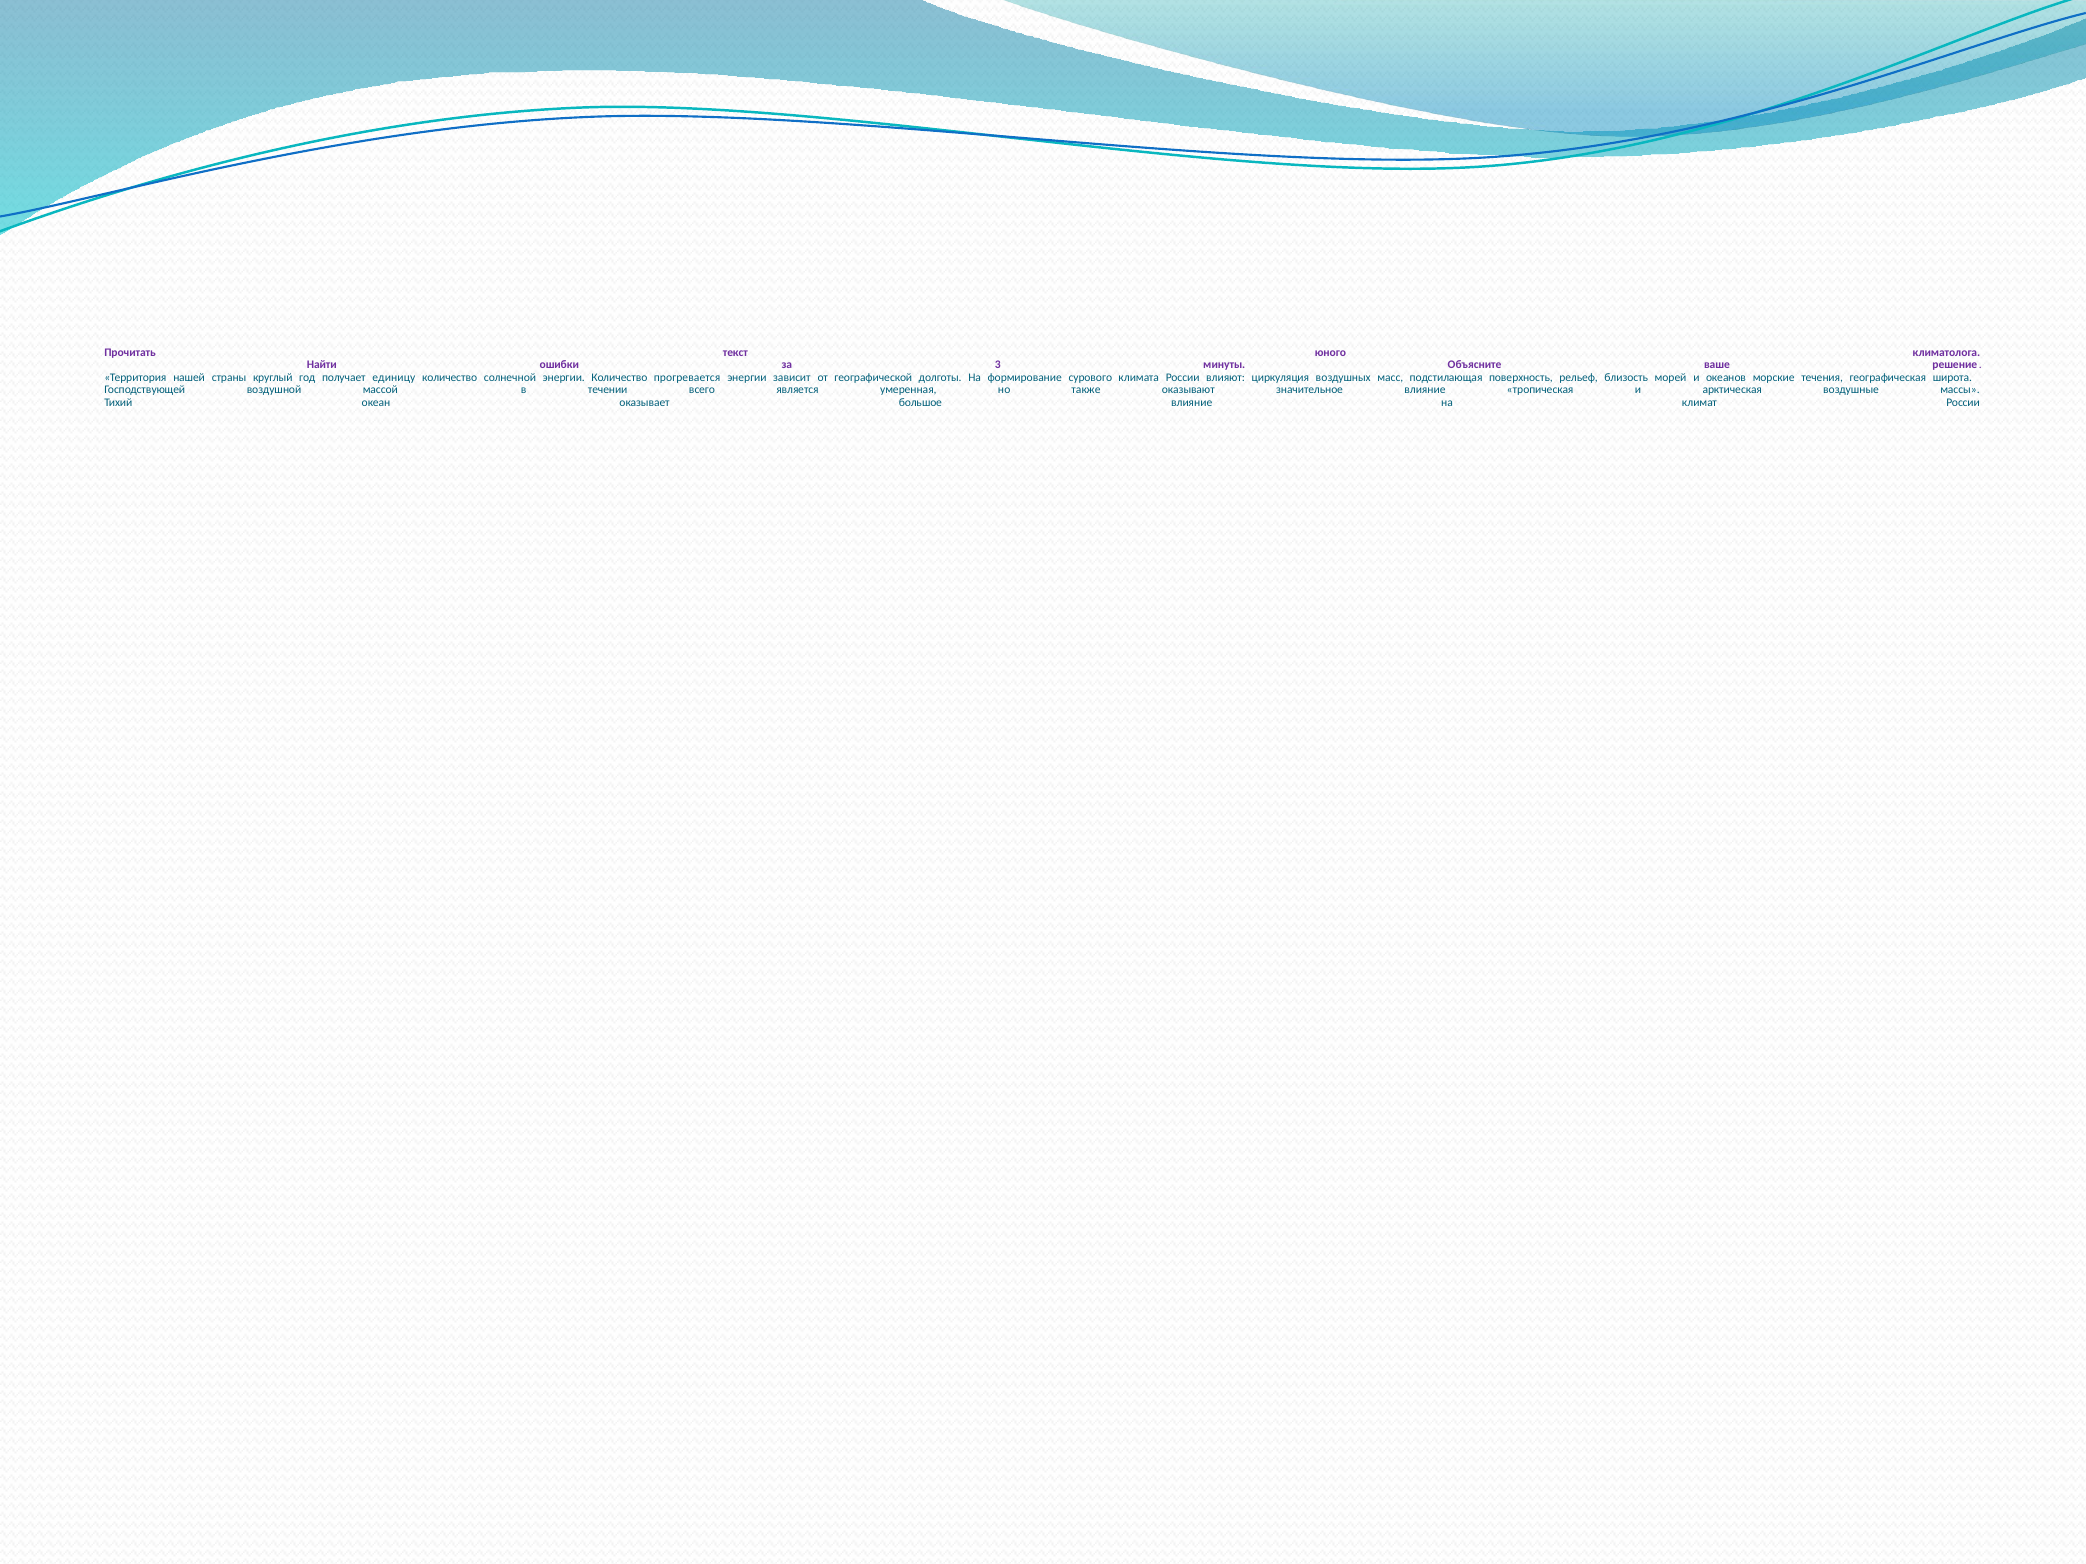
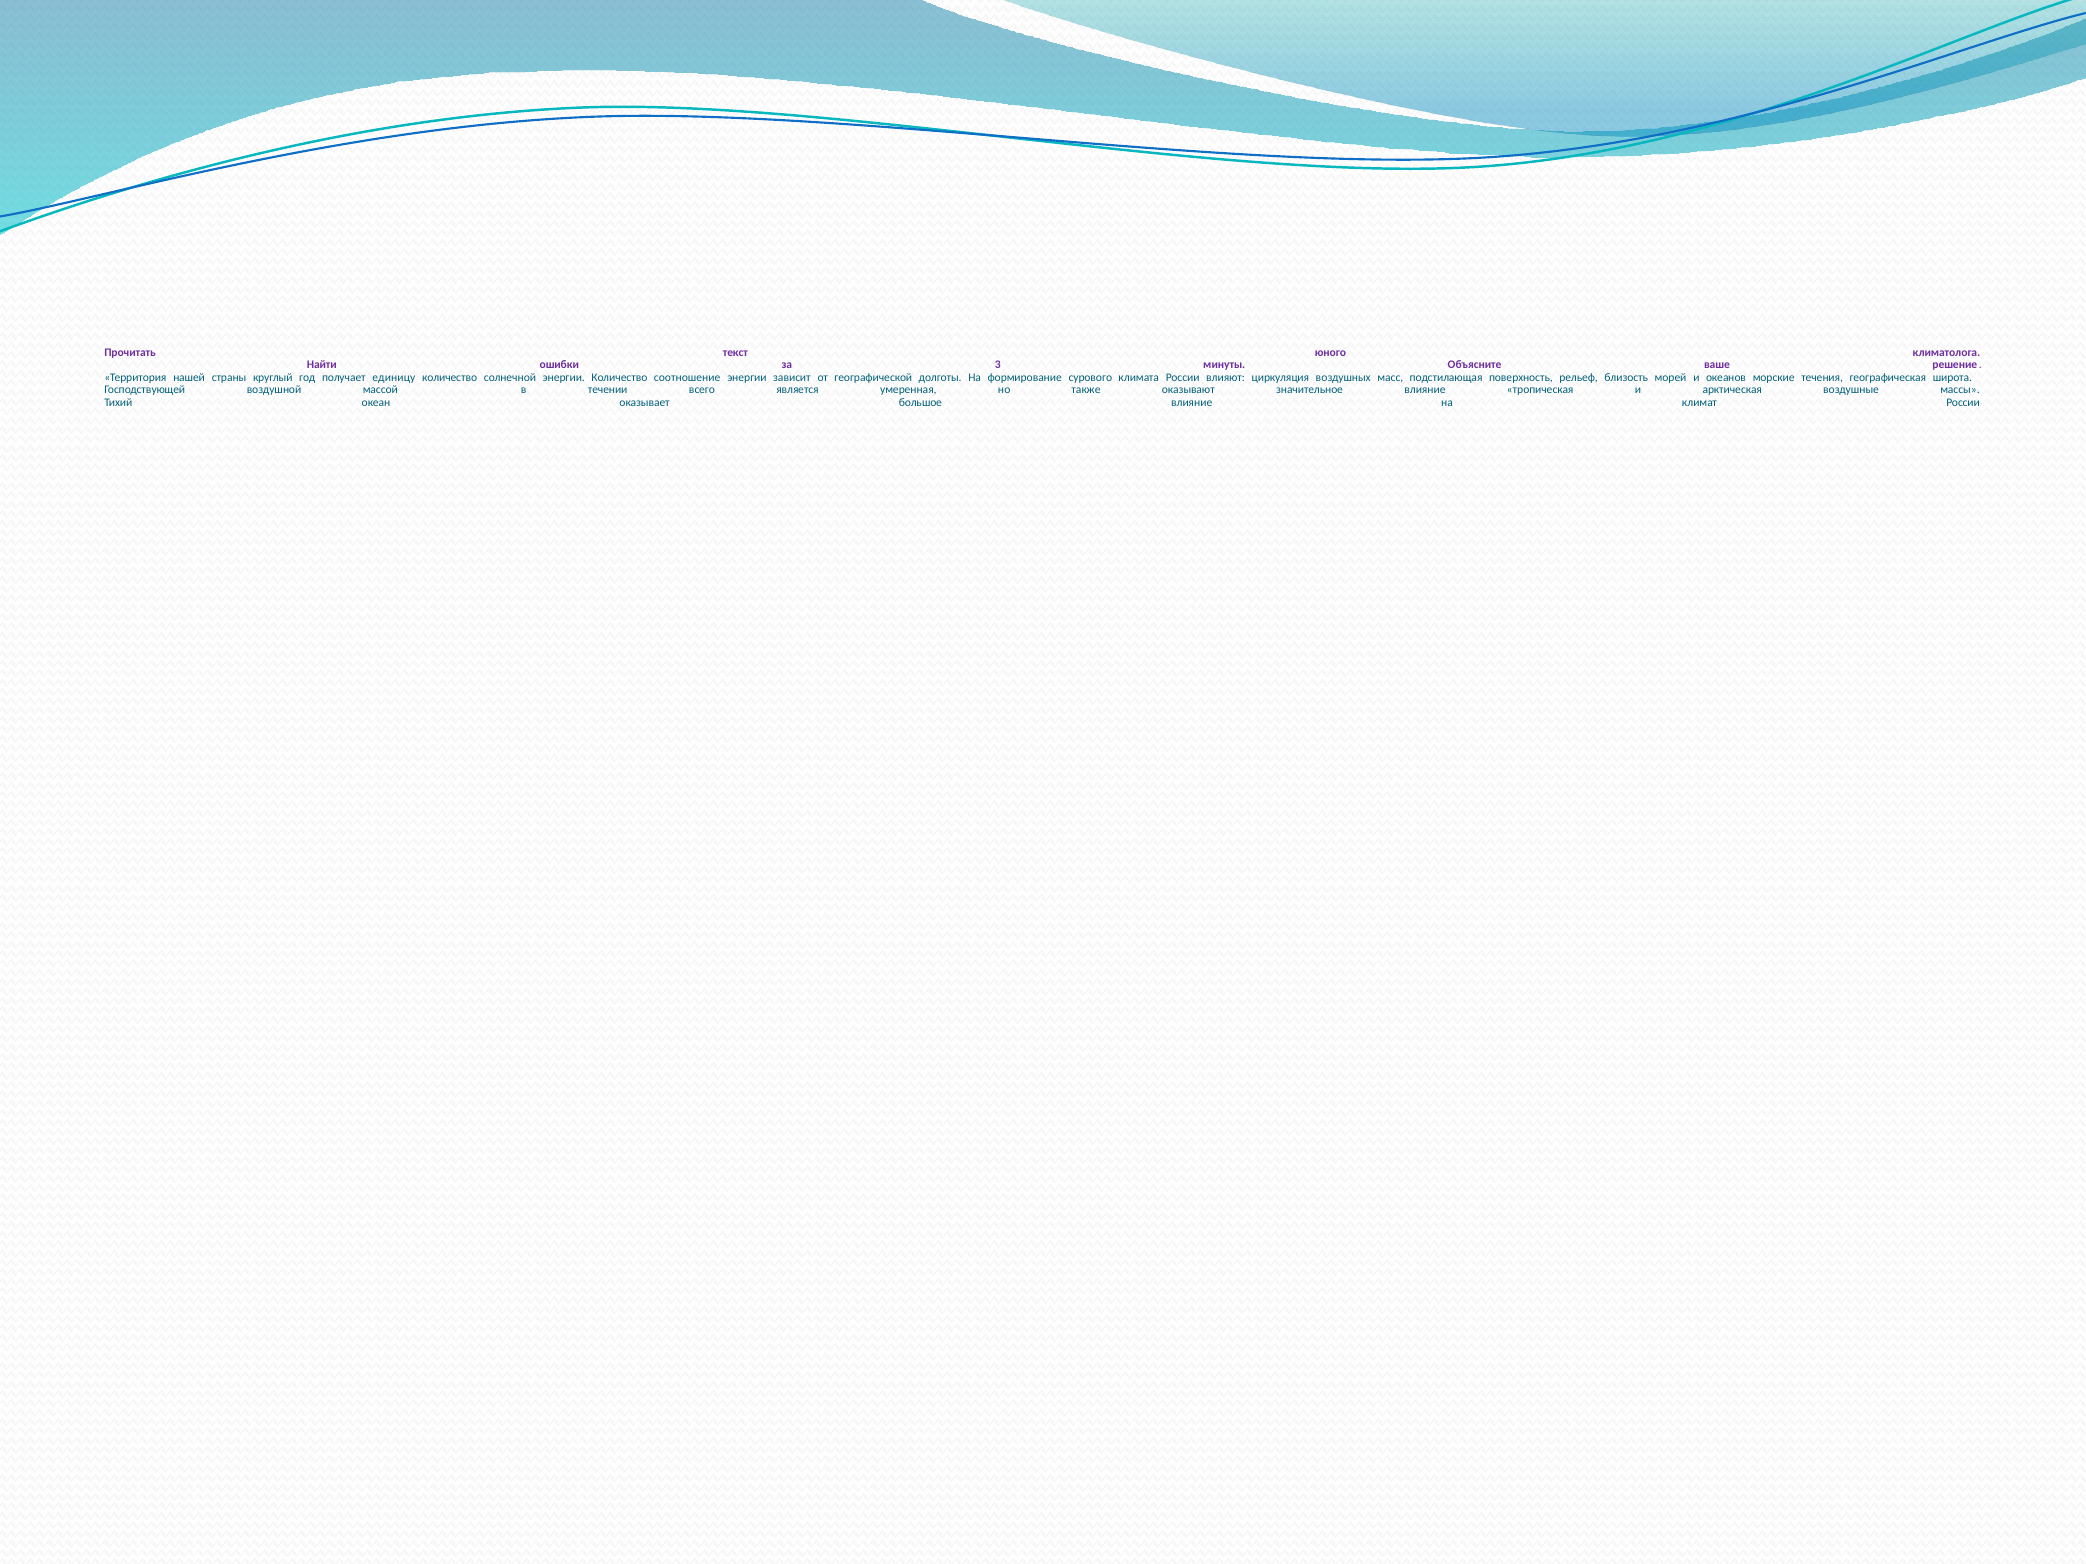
прогревается: прогревается -> соотношение
